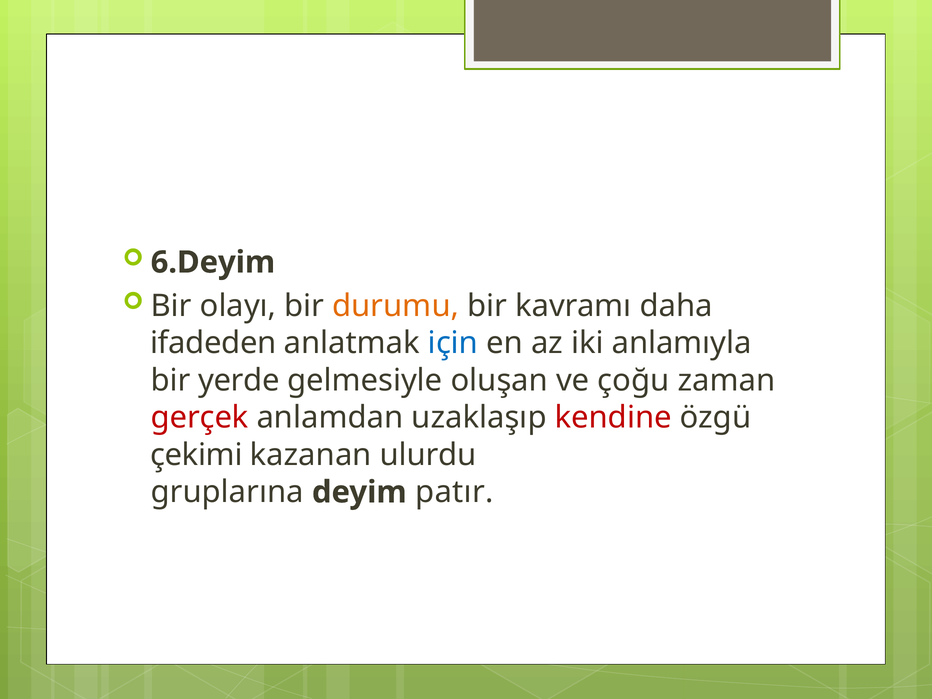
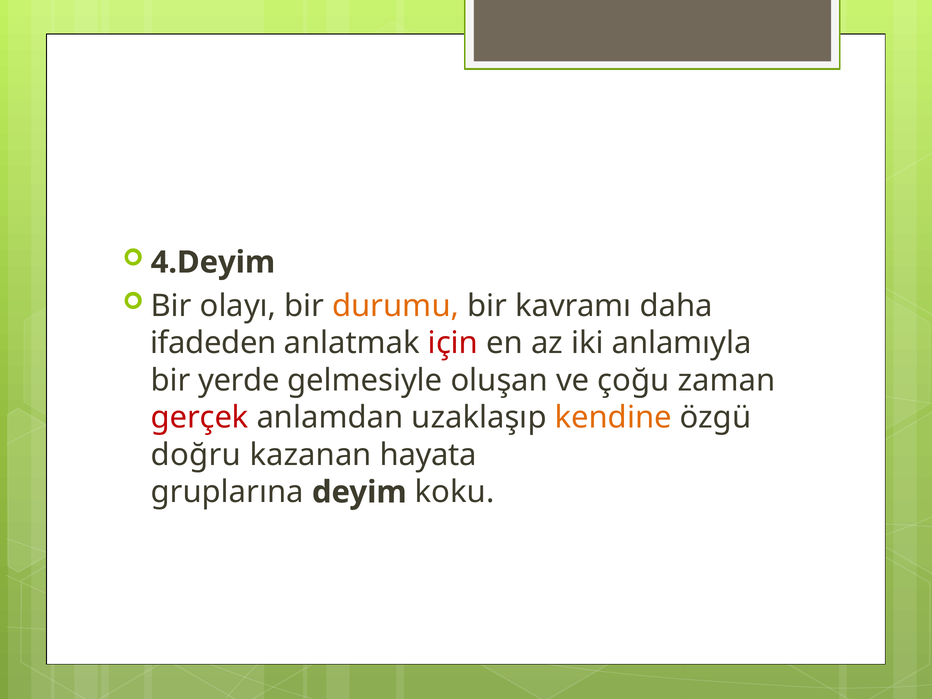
6.Deyim: 6.Deyim -> 4.Deyim
için colour: blue -> red
kendine colour: red -> orange
çekimi: çekimi -> doğru
ulurdu: ulurdu -> hayata
patır: patır -> koku
